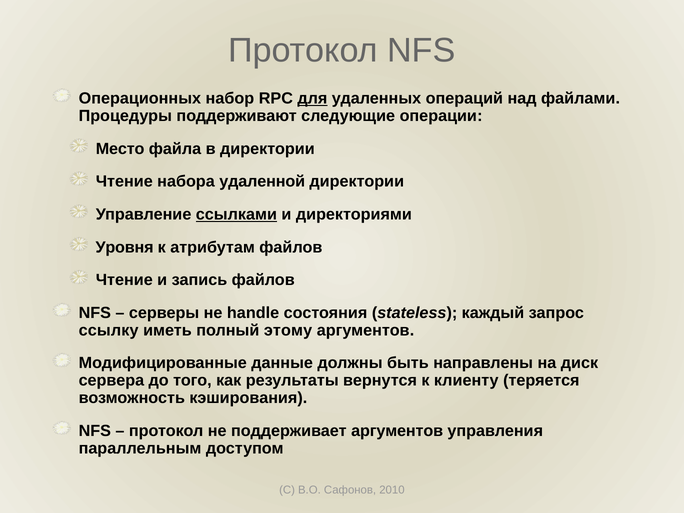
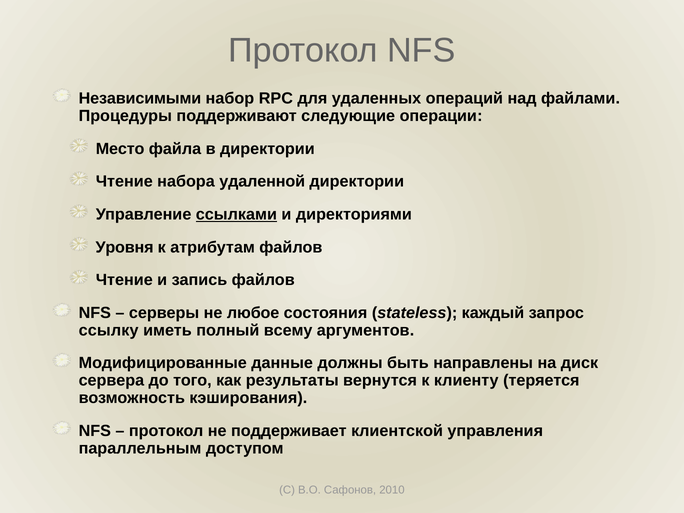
Операционных: Операционных -> Независимыми
для underline: present -> none
handle: handle -> любое
этому: этому -> всему
поддерживает аргументов: аргументов -> клиентской
